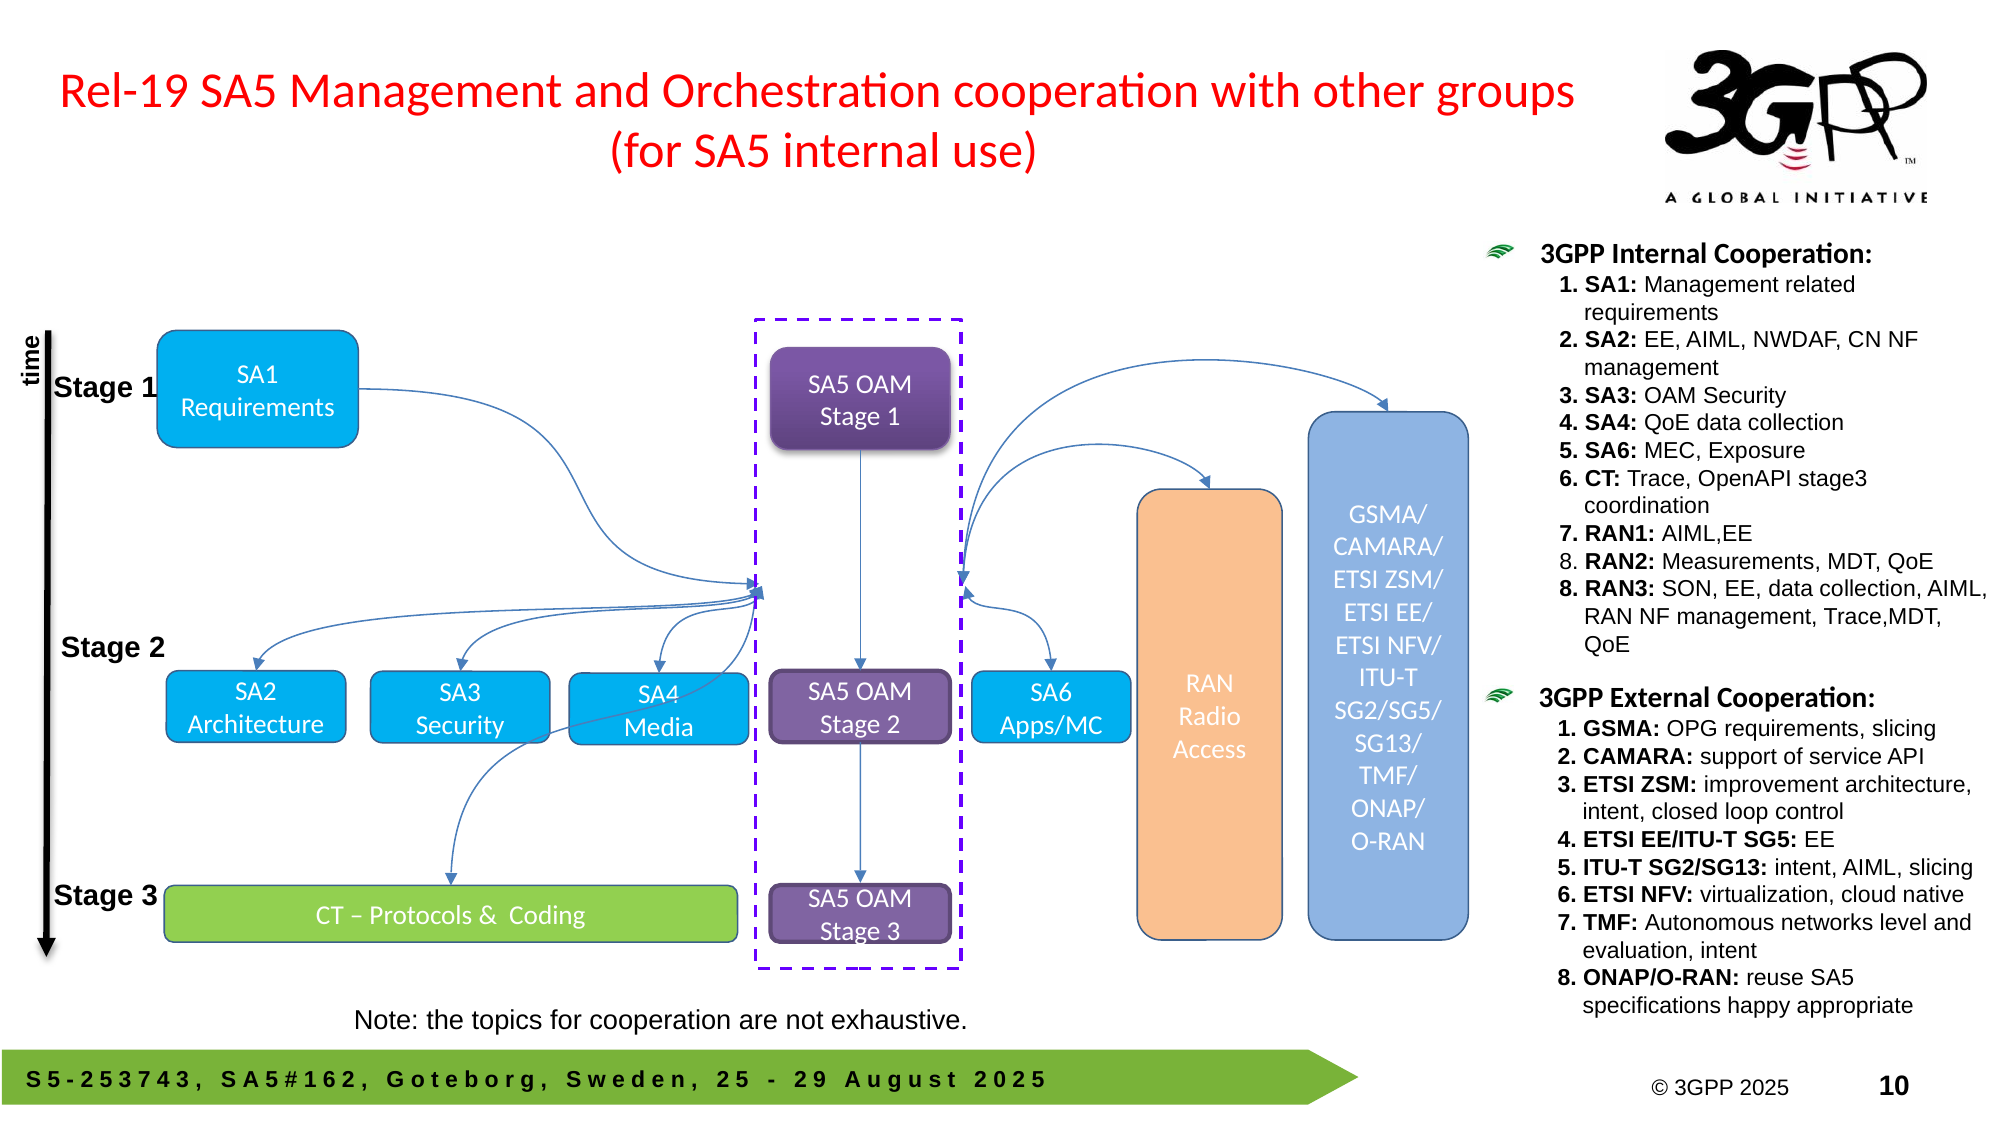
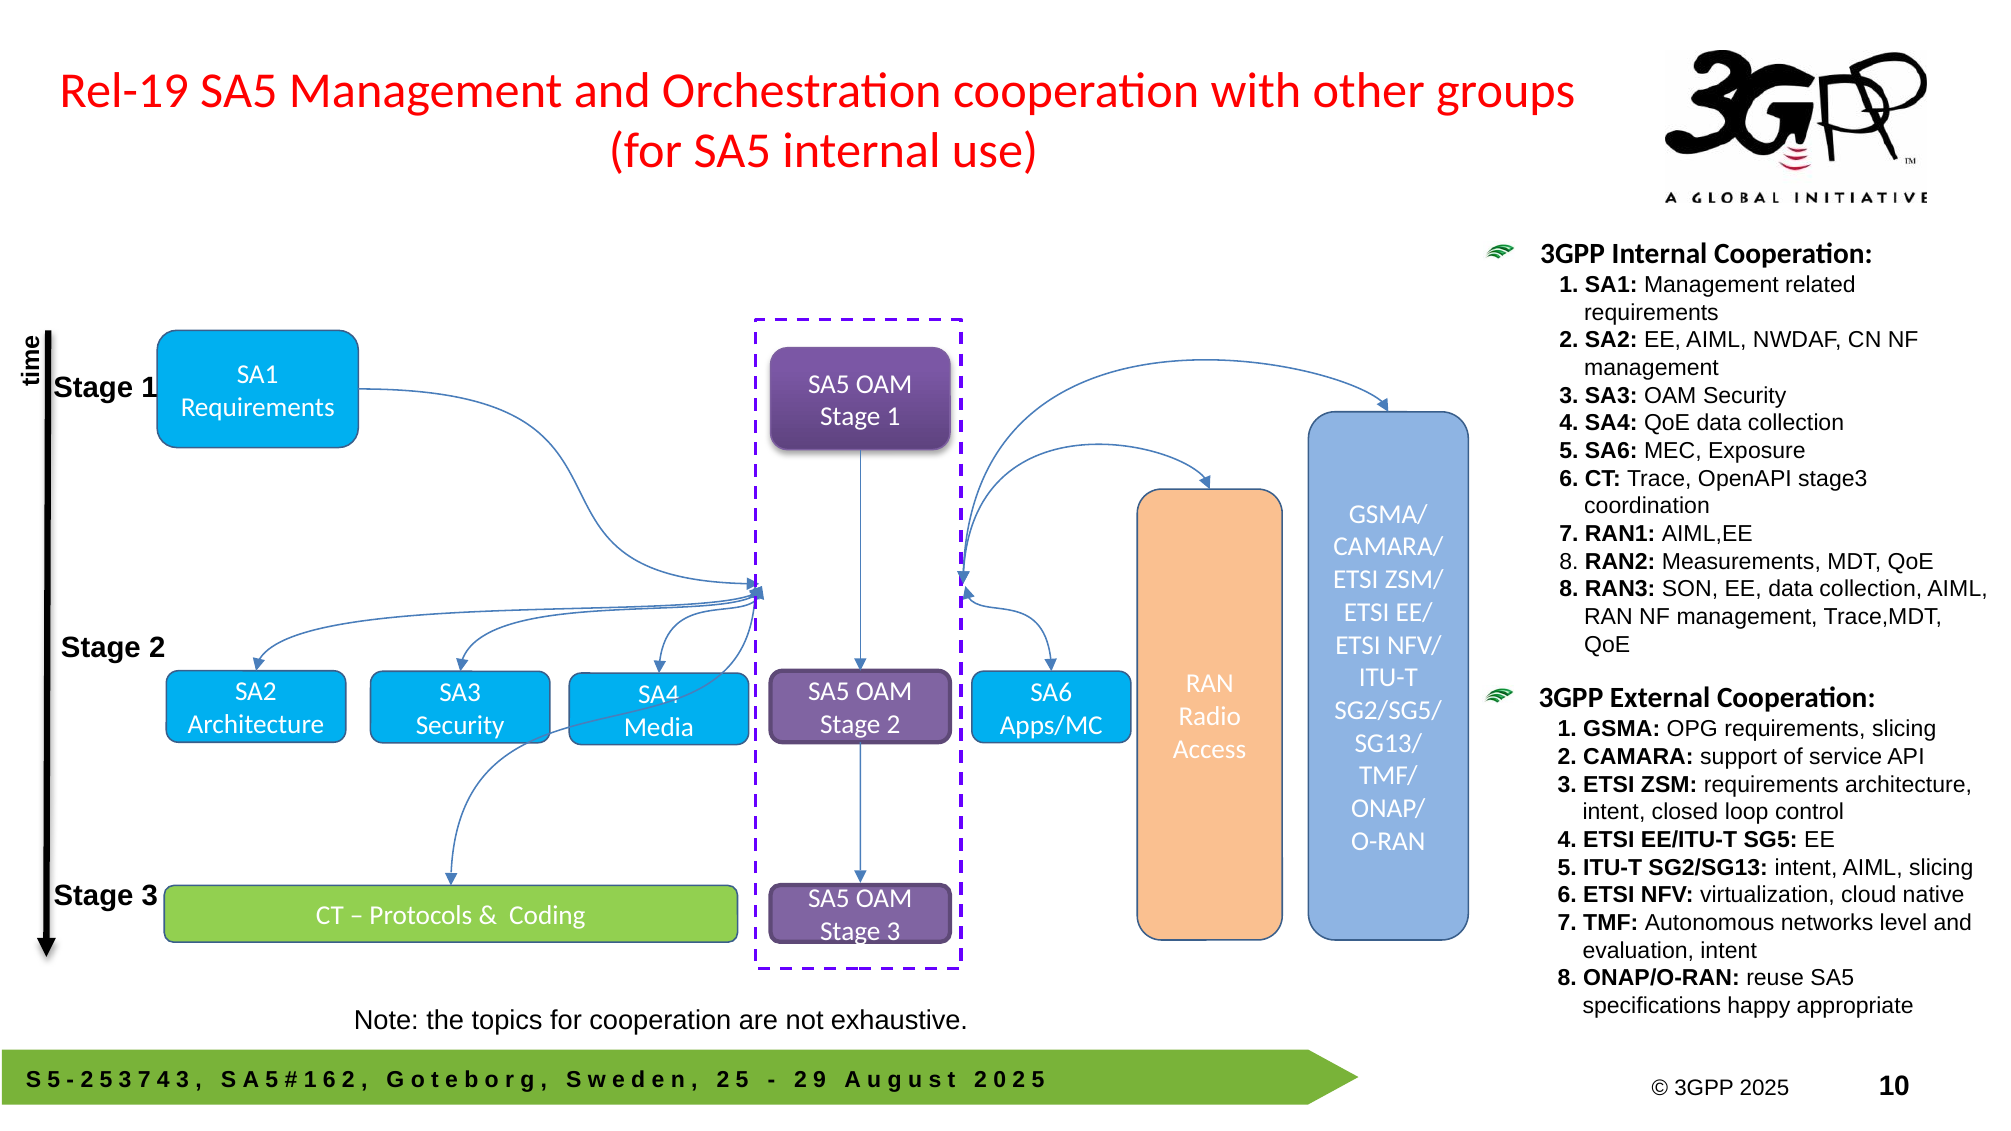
ZSM improvement: improvement -> requirements
